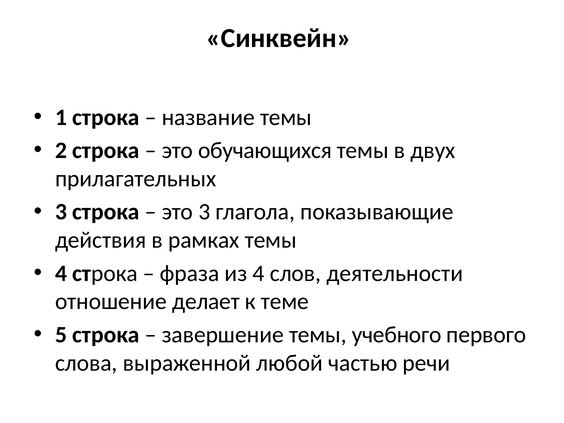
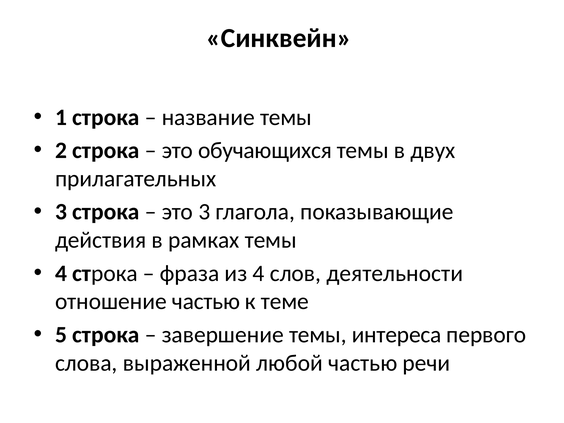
отношение делает: делает -> частью
учебного: учебного -> интереса
